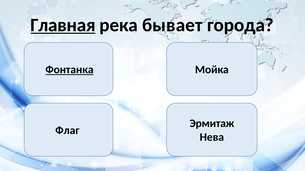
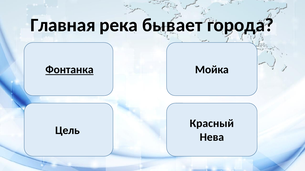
Главная underline: present -> none
Эрмитаж: Эрмитаж -> Красный
Флаг: Флаг -> Цель
